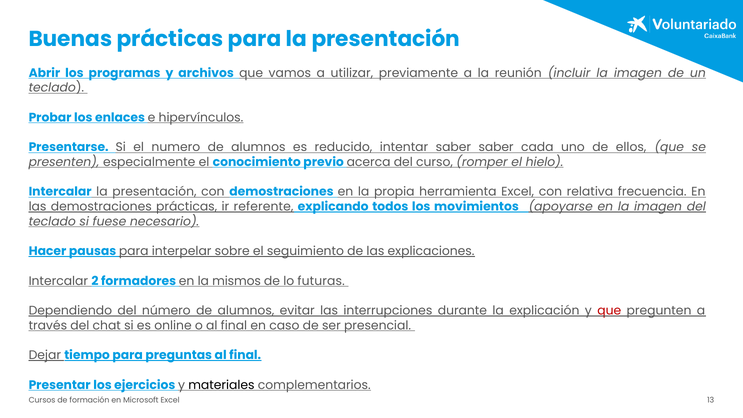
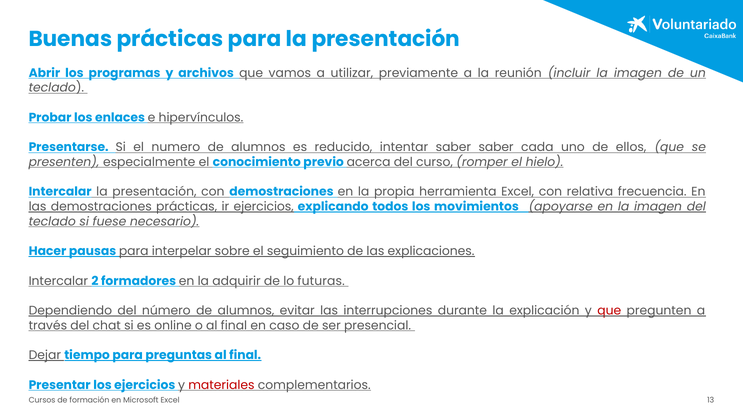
ir referente: referente -> ejercicios
mismos: mismos -> adquirir
materiales colour: black -> red
